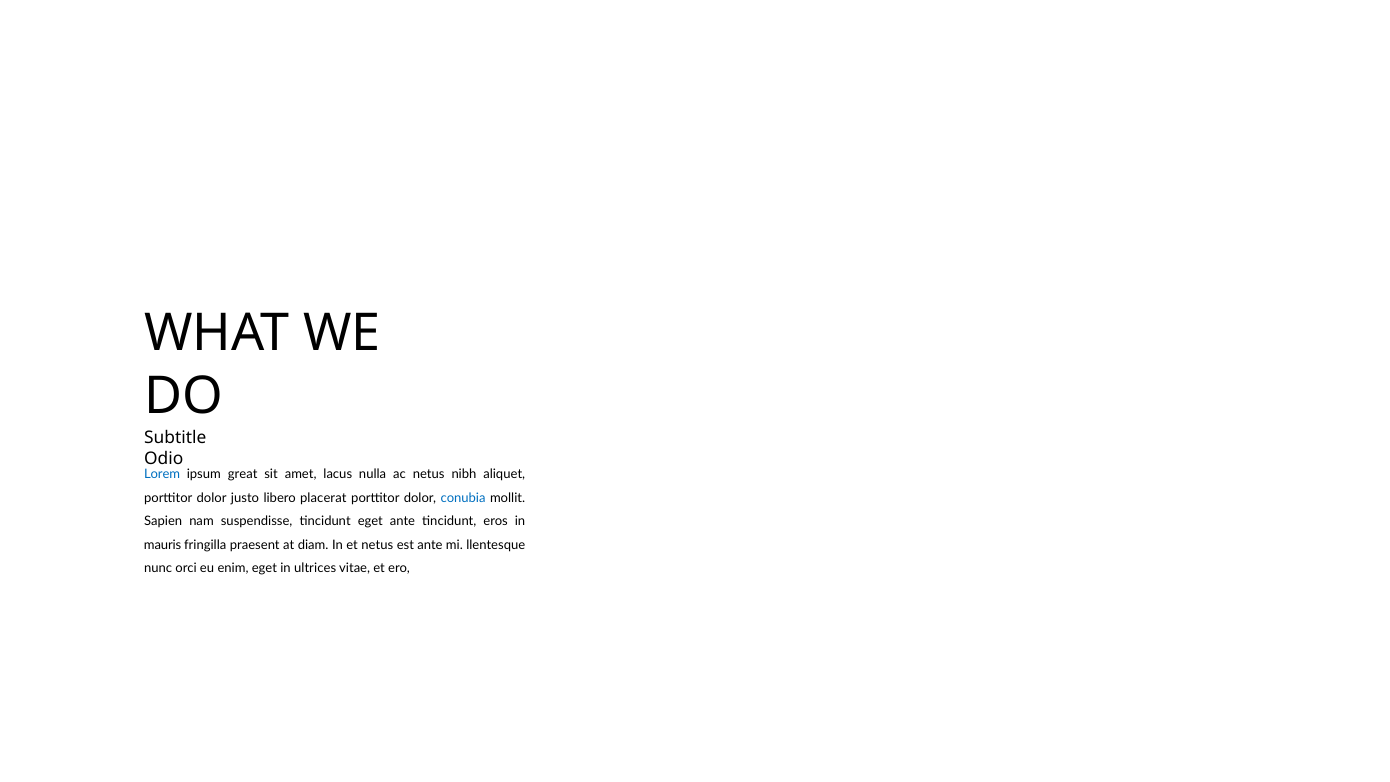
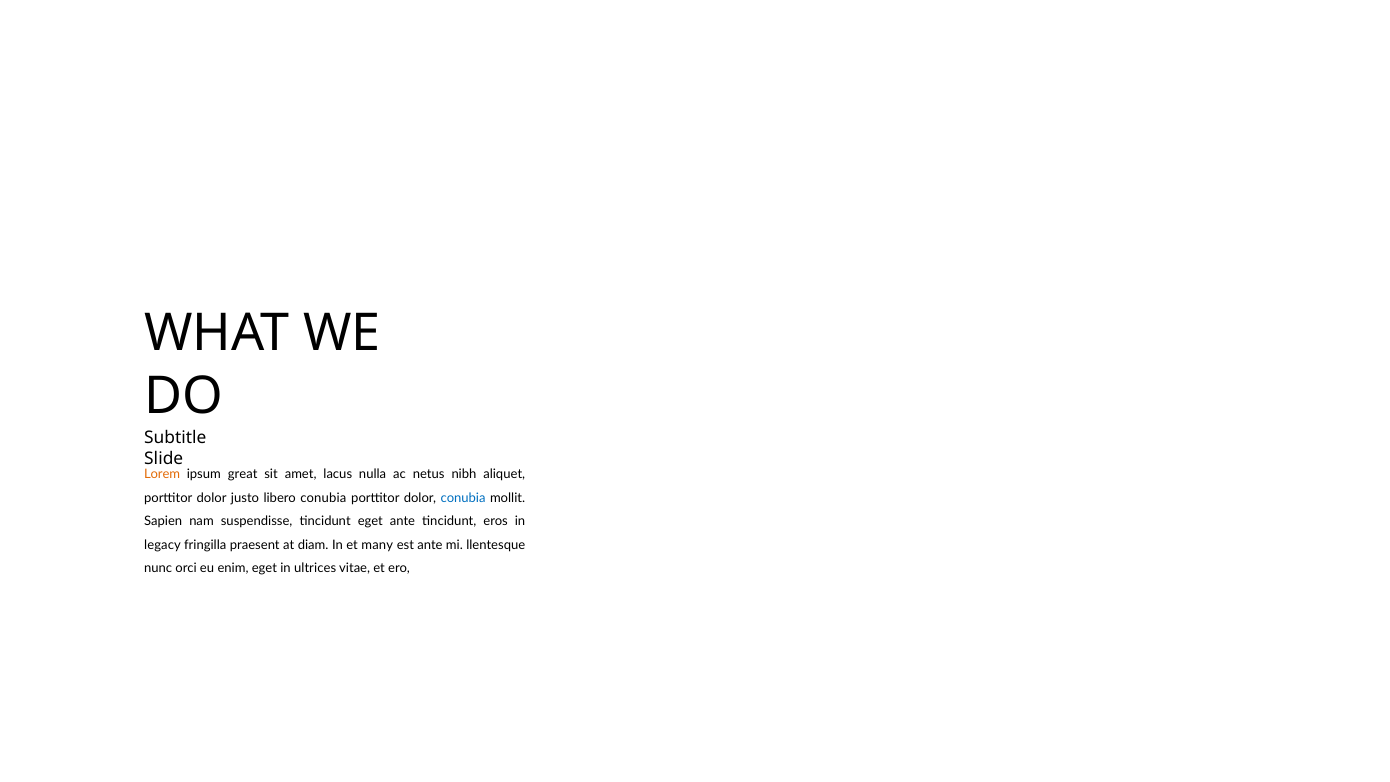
Odio: Odio -> Slide
Lorem colour: blue -> orange
libero placerat: placerat -> conubia
mauris: mauris -> legacy
et netus: netus -> many
